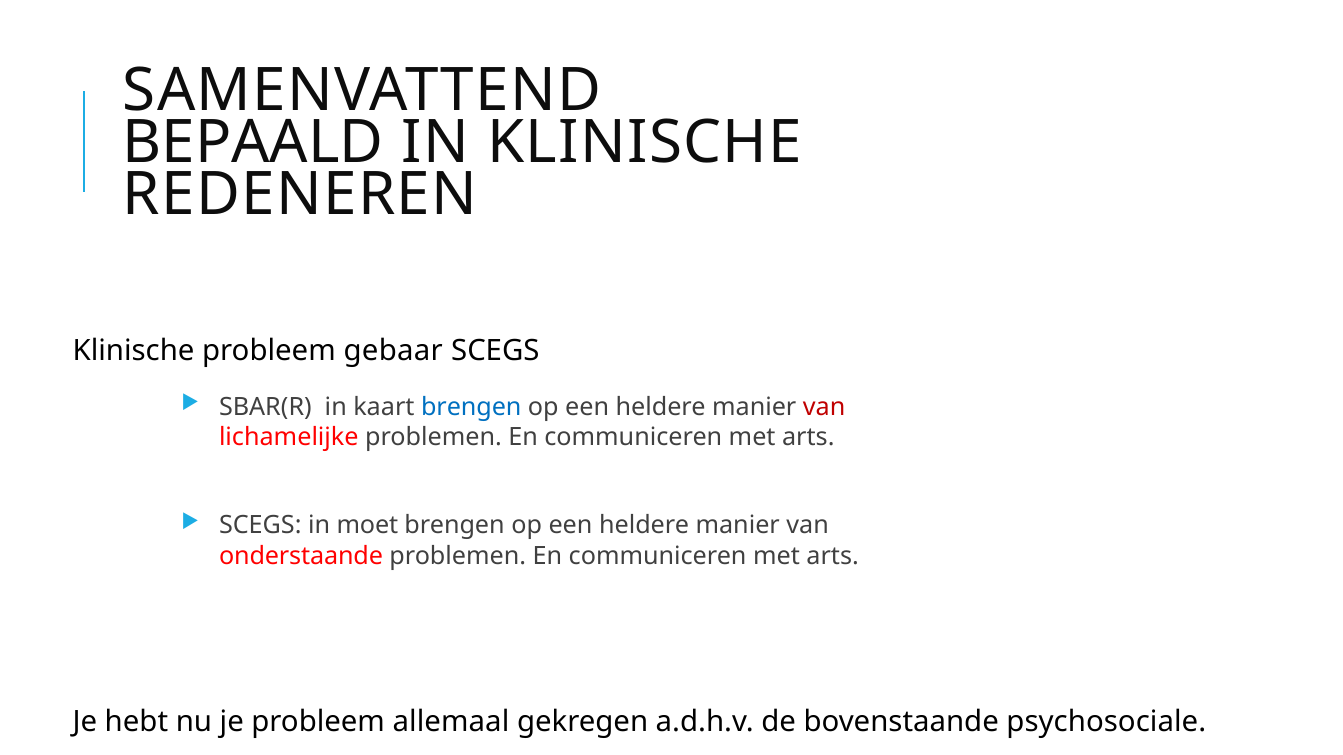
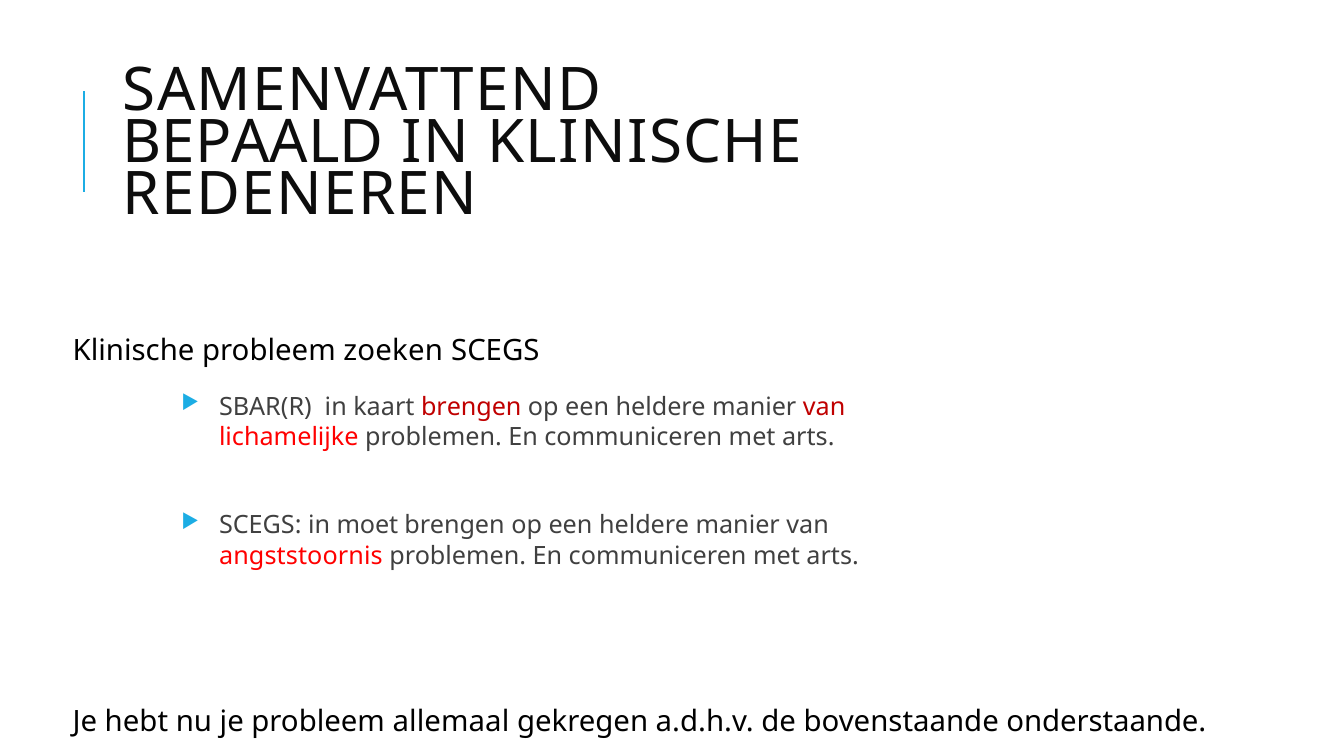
gebaar: gebaar -> zoeken
brengen at (471, 407) colour: blue -> red
onderstaande: onderstaande -> angststoornis
psychosociale: psychosociale -> onderstaande
